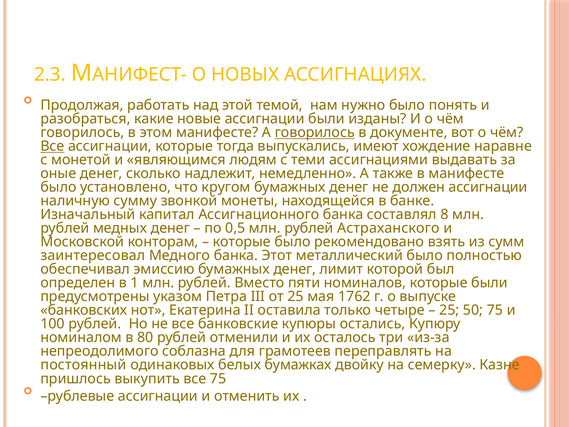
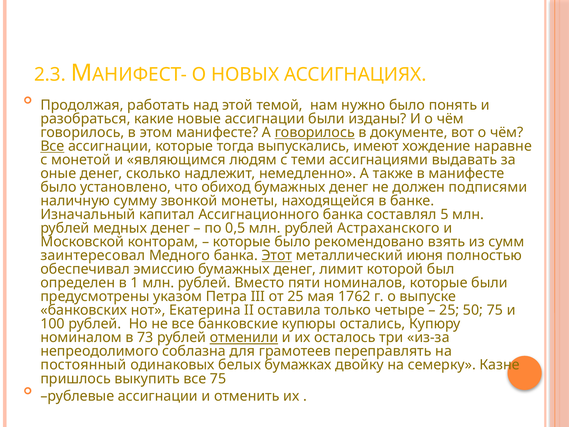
кругом: кругом -> обиход
должен ассигнации: ассигнации -> подписями
8: 8 -> 5
Этот underline: none -> present
металлический было: было -> июня
80: 80 -> 73
отменили underline: none -> present
